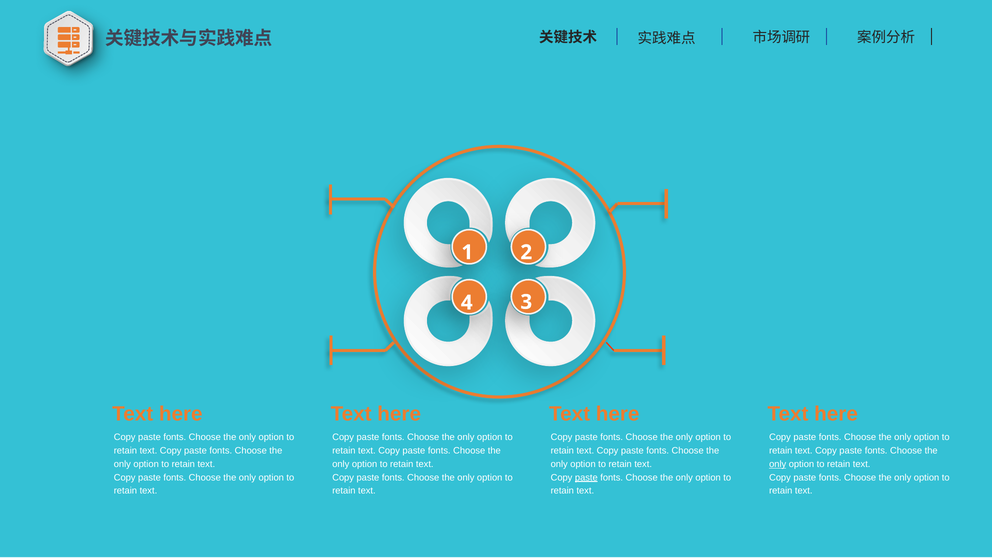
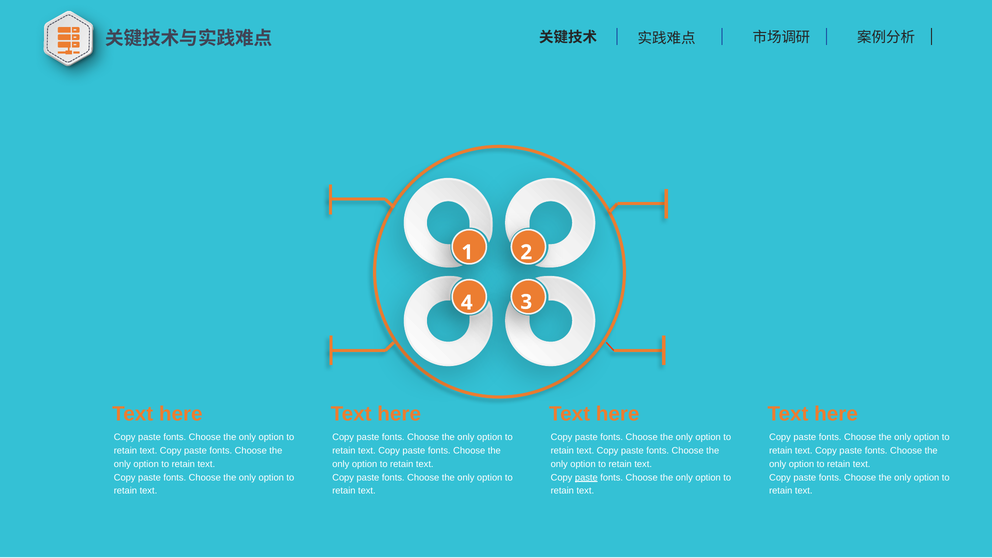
only at (778, 464) underline: present -> none
